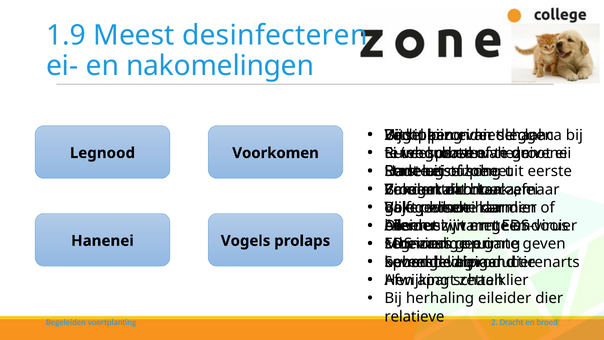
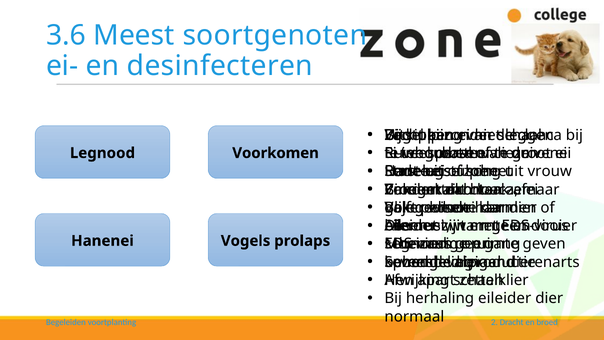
1.9: 1.9 -> 3.6
desinfecteren: desinfecteren -> soortgenoten
nakomelingen: nakomelingen -> desinfecteren
eerste at (550, 171): eerste -> vrouw
relatieve: relatieve -> normaal
